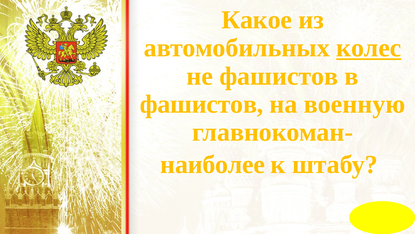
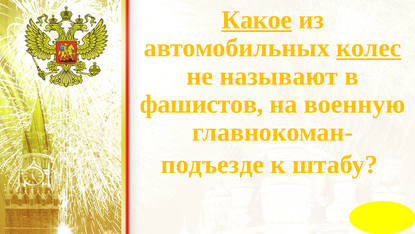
Какое underline: none -> present
не фашистов: фашистов -> называют
наиболее: наиболее -> подъезде
